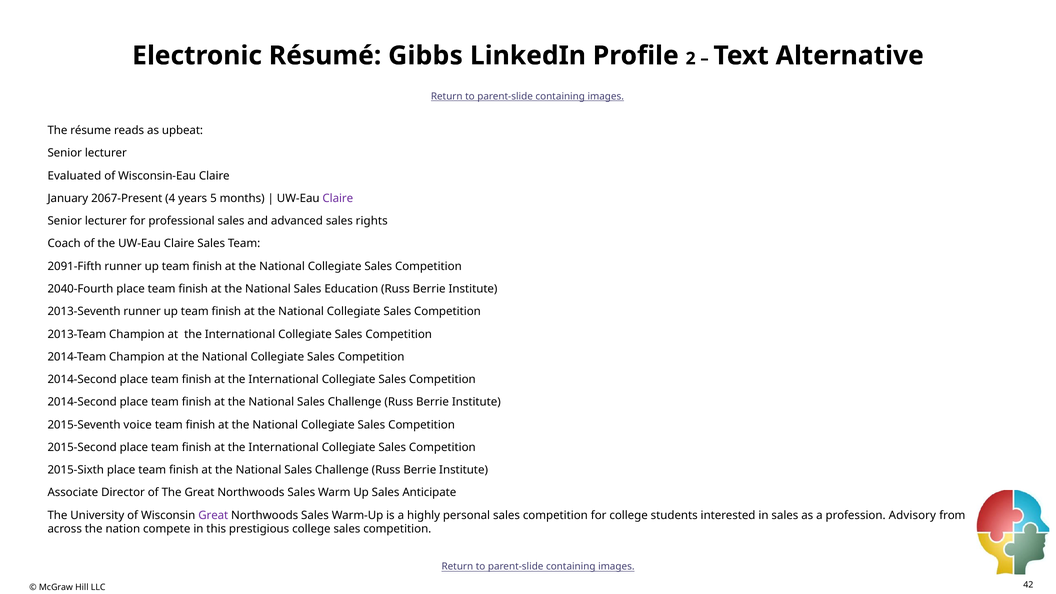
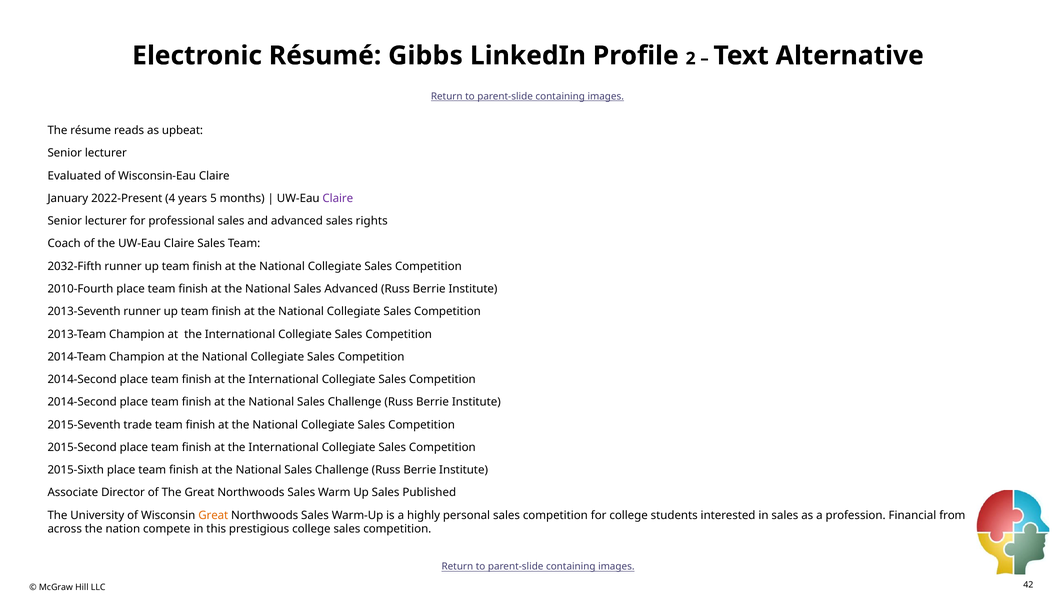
2067-Present: 2067-Present -> 2022-Present
2091-Fifth: 2091-Fifth -> 2032-Fifth
2040-Fourth: 2040-Fourth -> 2010-Fourth
Sales Education: Education -> Advanced
voice: voice -> trade
Anticipate: Anticipate -> Published
Great at (213, 515) colour: purple -> orange
Advisory: Advisory -> Financial
